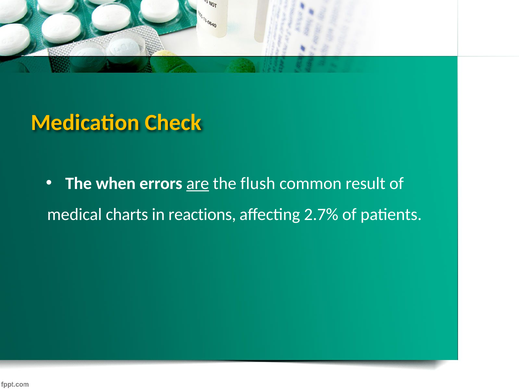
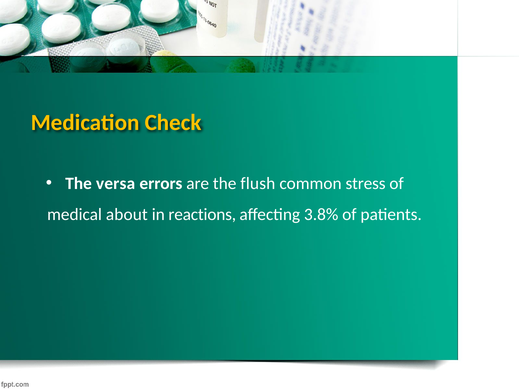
when: when -> versa
are underline: present -> none
result: result -> stress
charts: charts -> about
2.7%: 2.7% -> 3.8%
